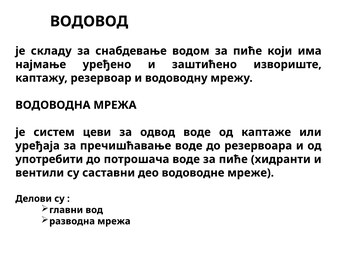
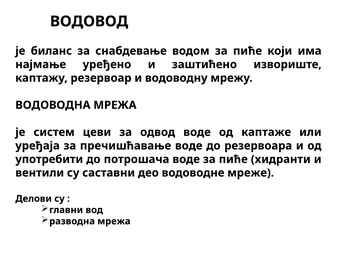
складу: складу -> биланс
